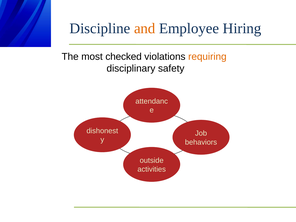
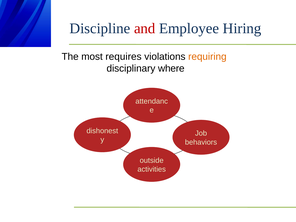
and colour: orange -> red
checked: checked -> requires
safety: safety -> where
